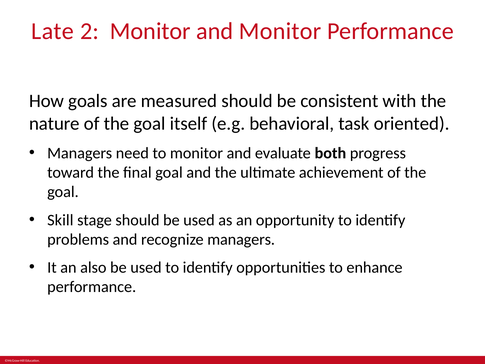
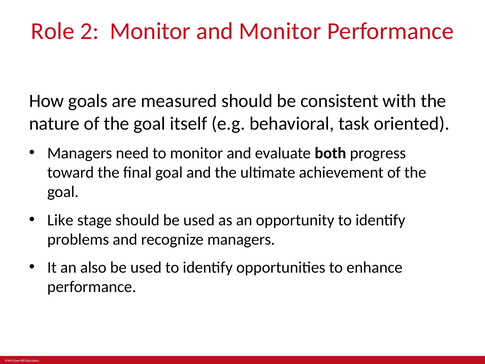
Late: Late -> Role
Skill: Skill -> Like
